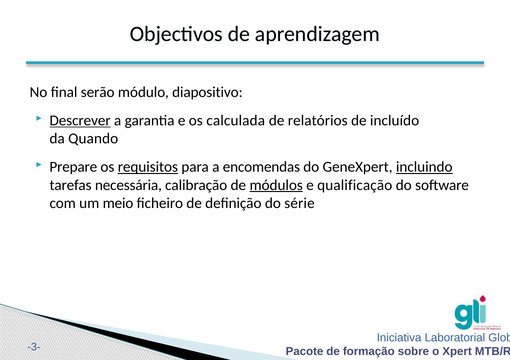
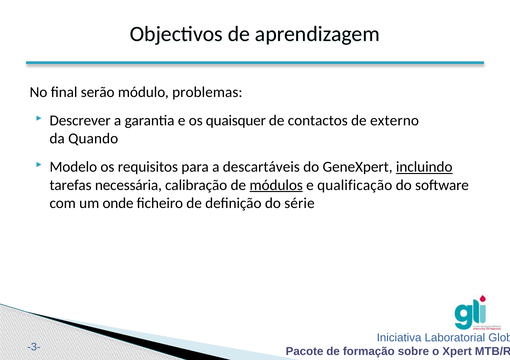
diapositivo: diapositivo -> problemas
Descrever underline: present -> none
calculada: calculada -> quaisquer
relatórios: relatórios -> contactos
incluído: incluído -> externo
Prepare: Prepare -> Modelo
requisitos underline: present -> none
encomendas: encomendas -> descartáveis
meio: meio -> onde
